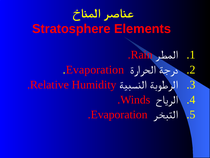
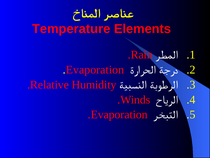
Stratosphere: Stratosphere -> Temperature
